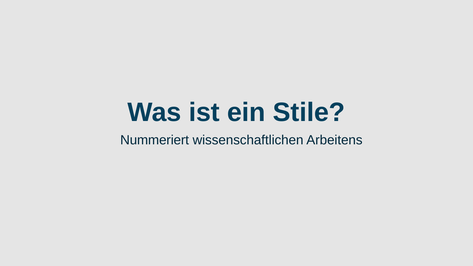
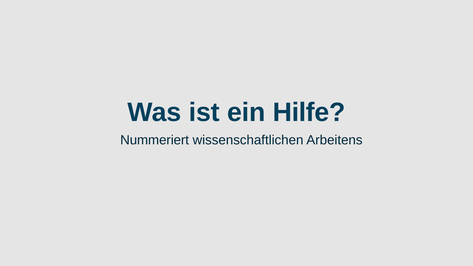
Stile: Stile -> Hilfe
